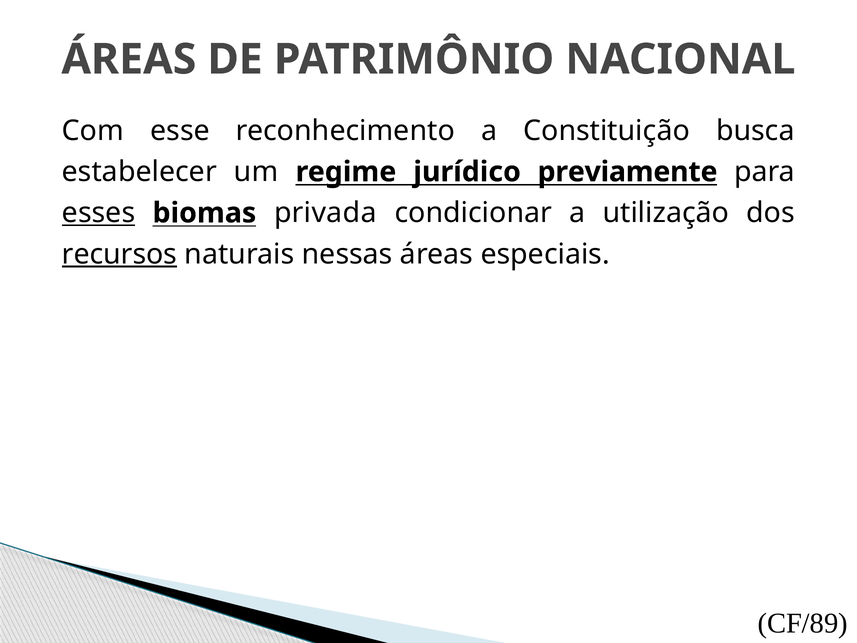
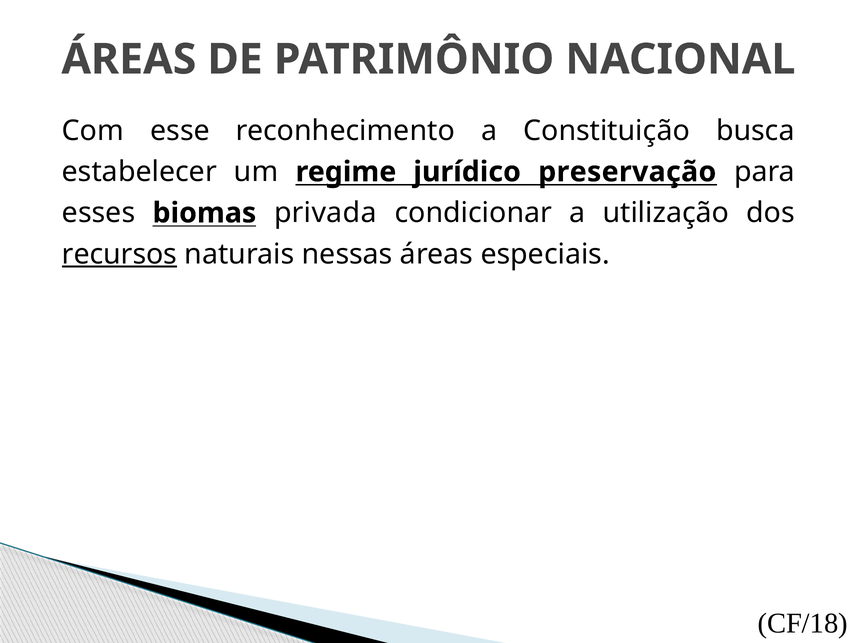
previamente: previamente -> preservação
esses underline: present -> none
CF/89: CF/89 -> CF/18
